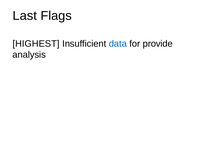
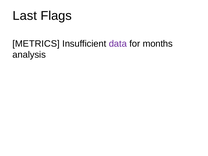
HIGHEST: HIGHEST -> METRICS
data colour: blue -> purple
provide: provide -> months
